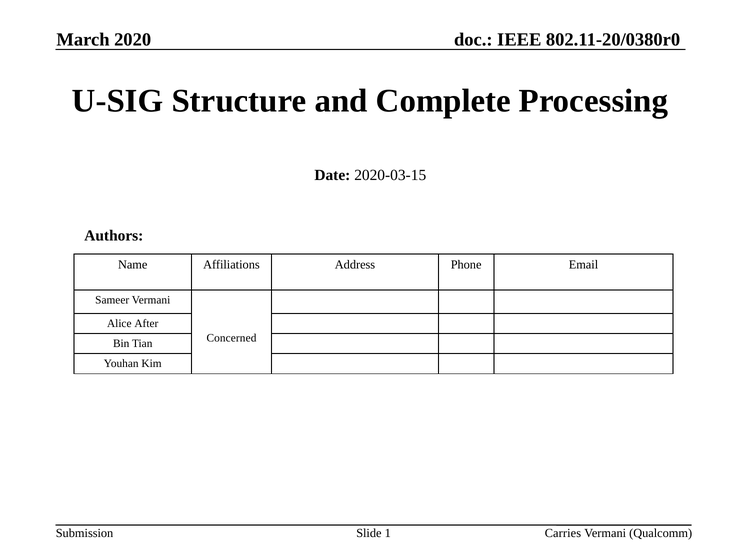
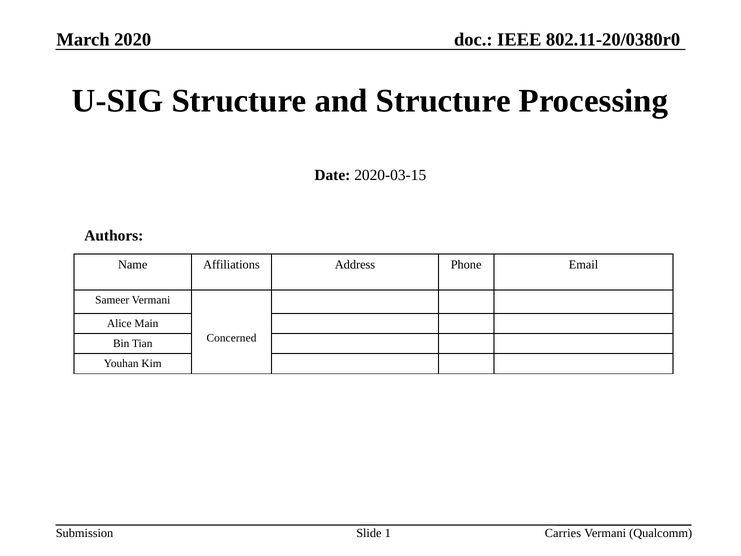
and Complete: Complete -> Structure
After: After -> Main
